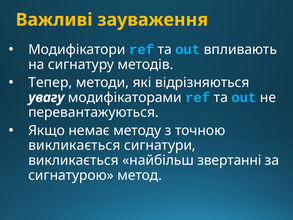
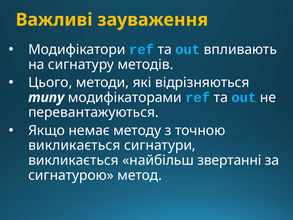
Тепер: Тепер -> Цього
увагу: увагу -> типу
